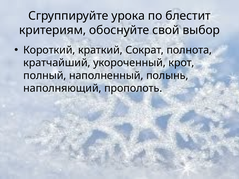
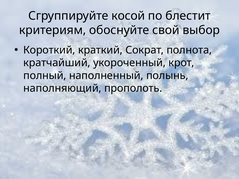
урока: урока -> косой
